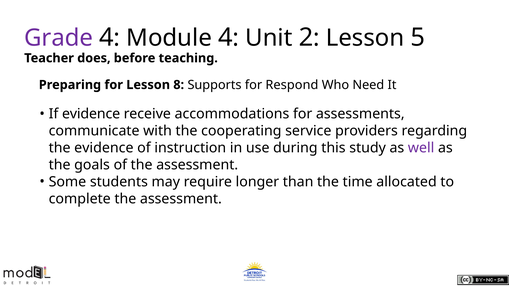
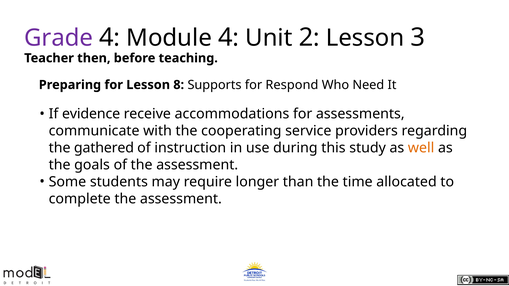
5: 5 -> 3
does: does -> then
the evidence: evidence -> gathered
well colour: purple -> orange
